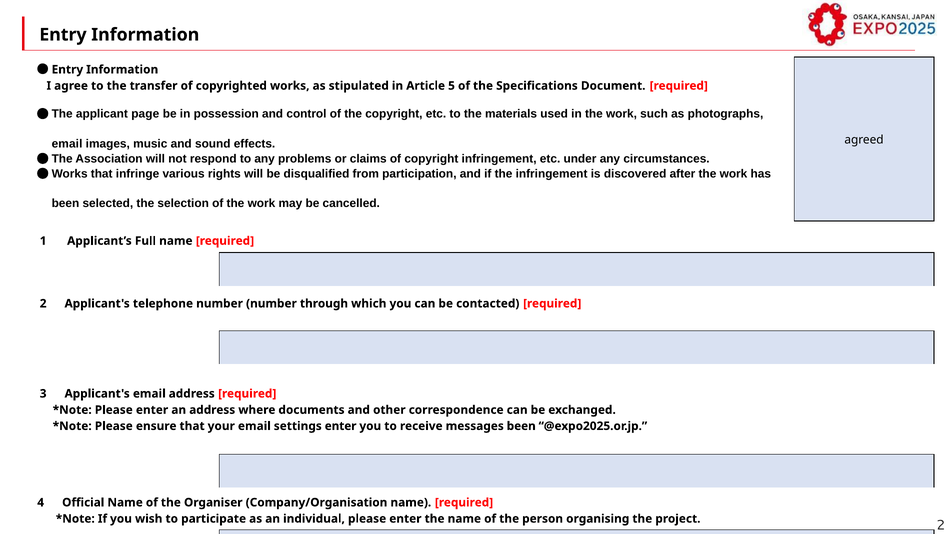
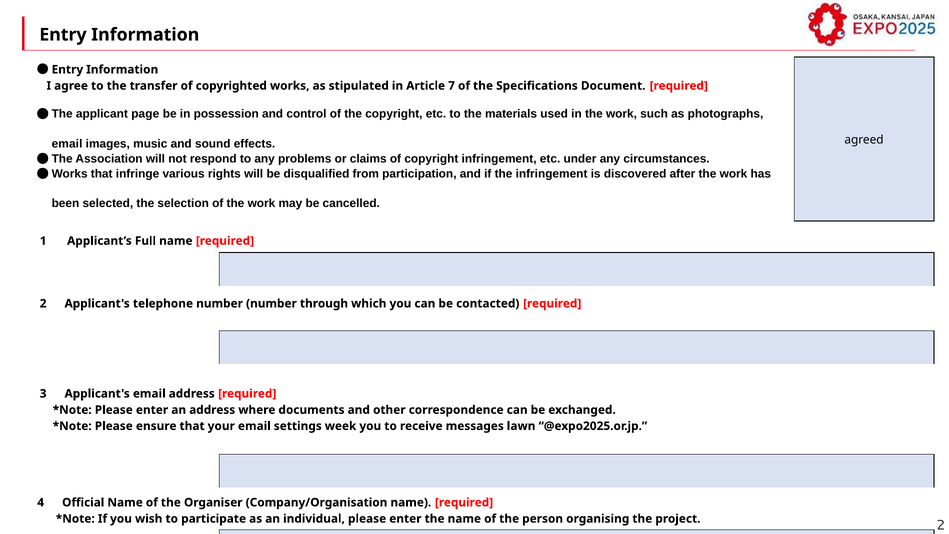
5: 5 -> 7
settings enter: enter -> week
messages been: been -> lawn
